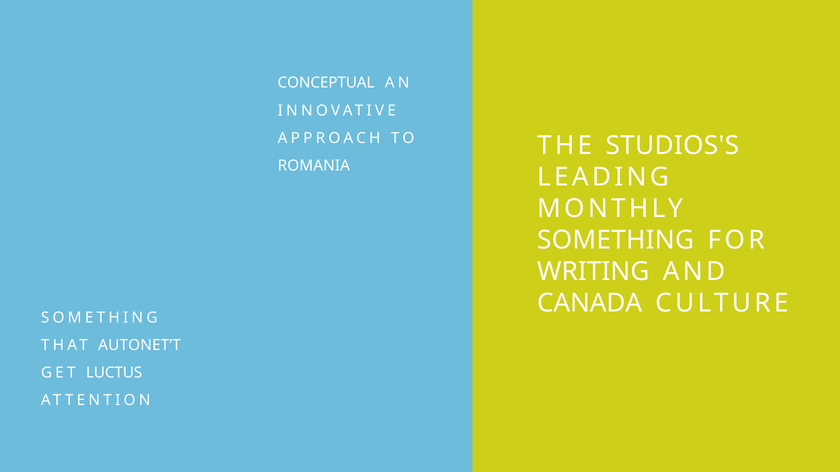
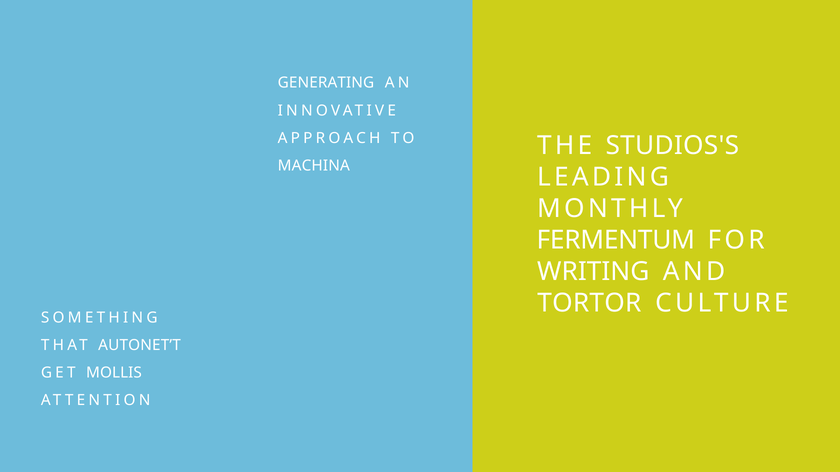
CONCEPTUAL: CONCEPTUAL -> GENERATING
ROMANIA: ROMANIA -> MACHINA
SOMETHING at (616, 240): SOMETHING -> FERMENTUM
CANADA: CANADA -> TORTOR
LUCTUS: LUCTUS -> MOLLIS
